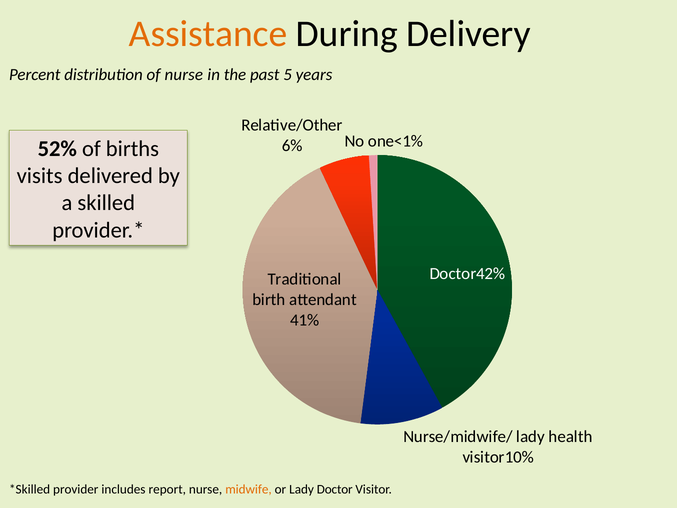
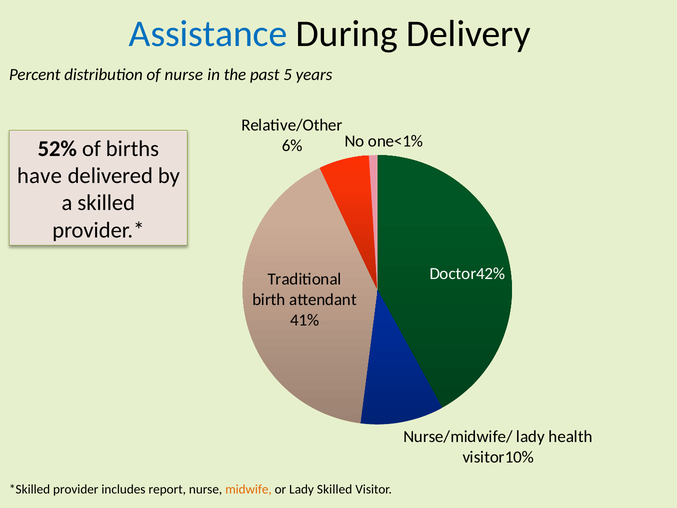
Assistance colour: orange -> blue
visits: visits -> have
Lady Doctor: Doctor -> Skilled
